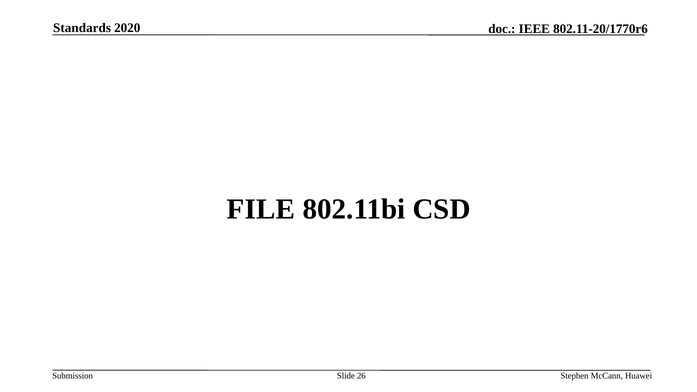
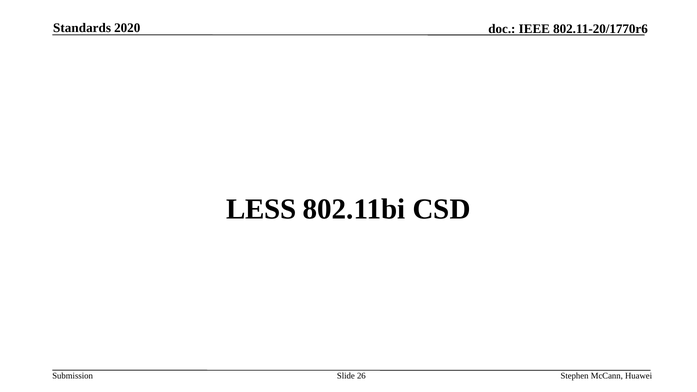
FILE: FILE -> LESS
